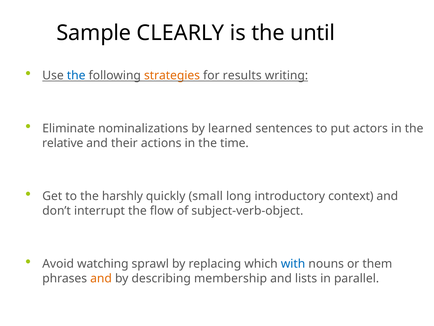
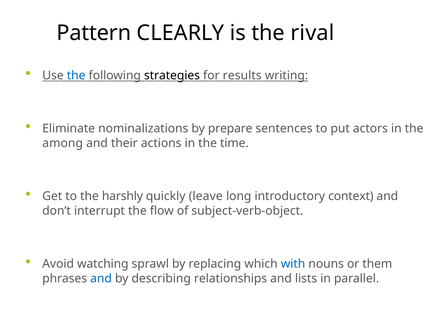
Sample: Sample -> Pattern
until: until -> rival
strategies colour: orange -> black
learned: learned -> prepare
relative: relative -> among
small: small -> leave
and at (101, 278) colour: orange -> blue
membership: membership -> relationships
